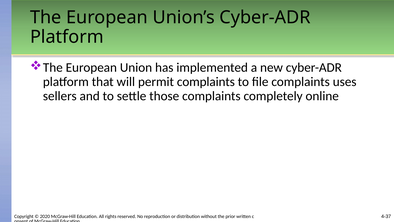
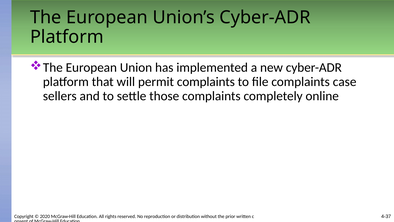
uses: uses -> case
